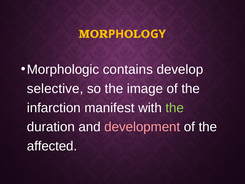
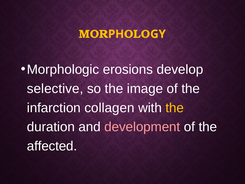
contains: contains -> erosions
manifest: manifest -> collagen
the at (175, 108) colour: light green -> yellow
